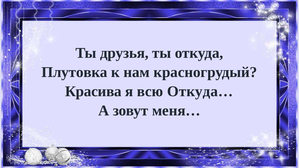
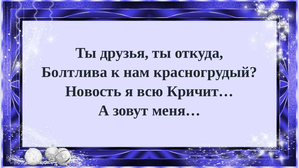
Плутовка: Плутовка -> Болтлива
Красива: Красива -> Новость
Откуда…: Откуда… -> Кричит…
